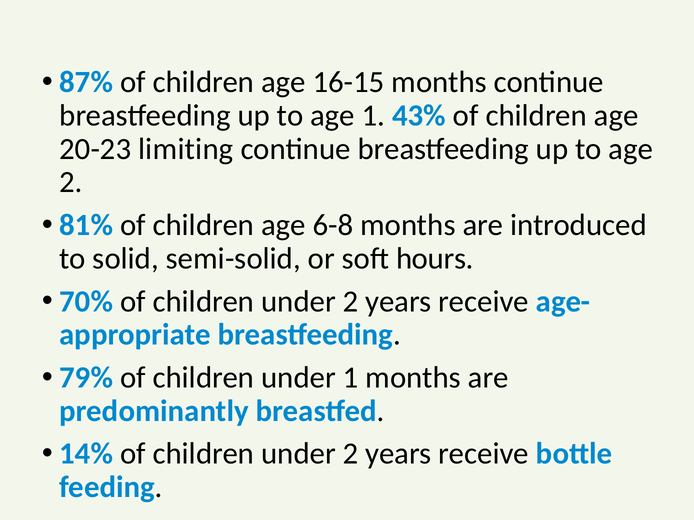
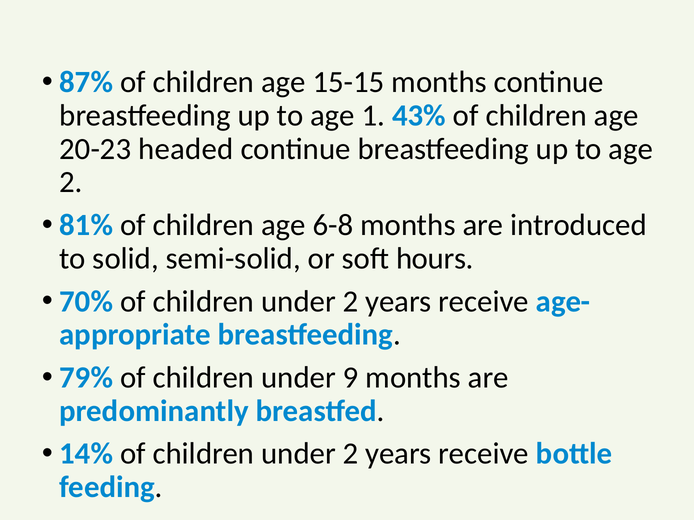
16-15: 16-15 -> 15-15
limiting: limiting -> headed
under 1: 1 -> 9
